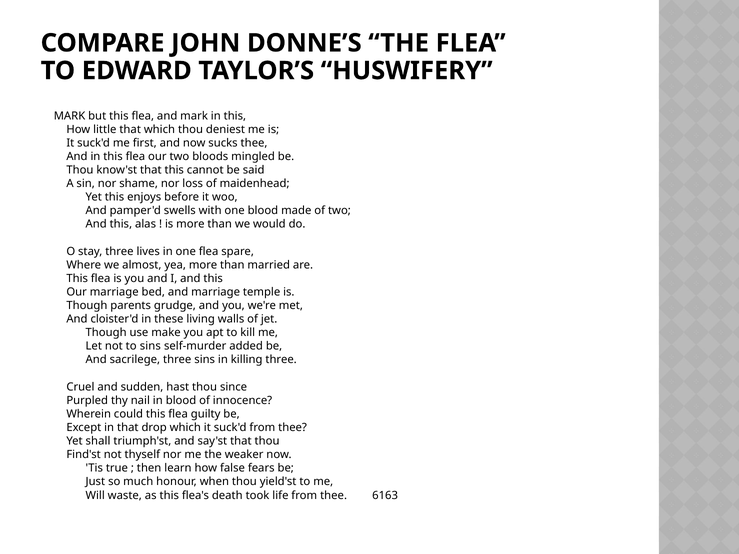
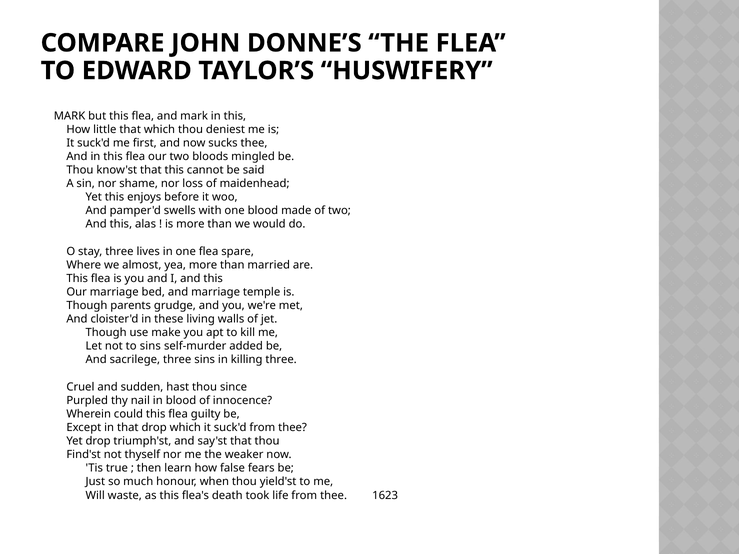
Yet shall: shall -> drop
6163: 6163 -> 1623
